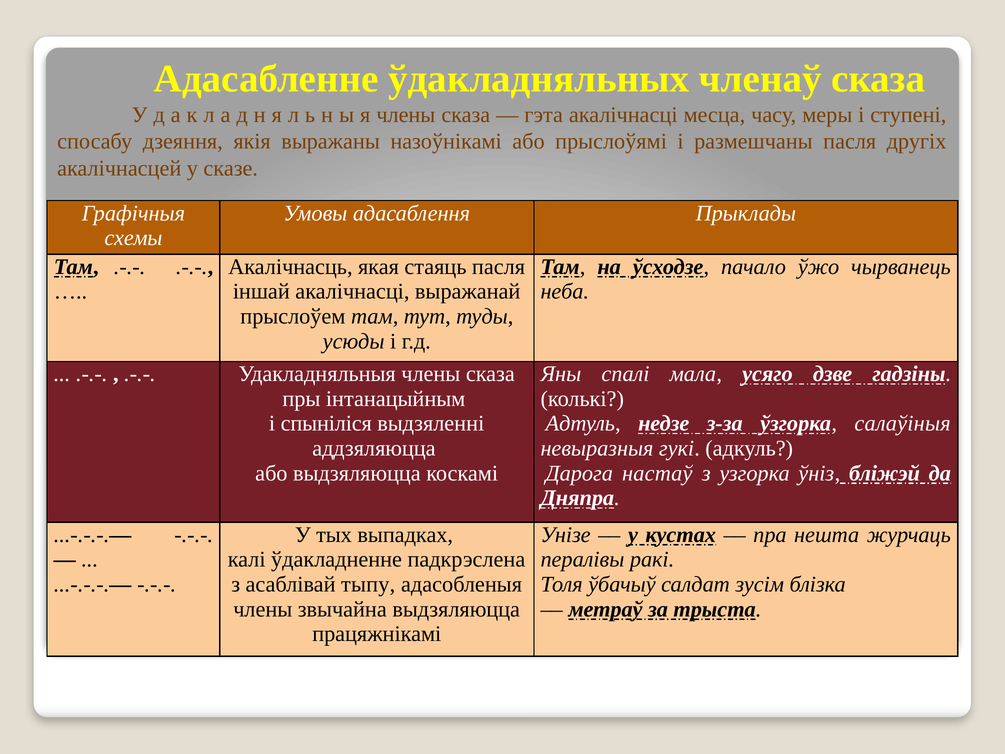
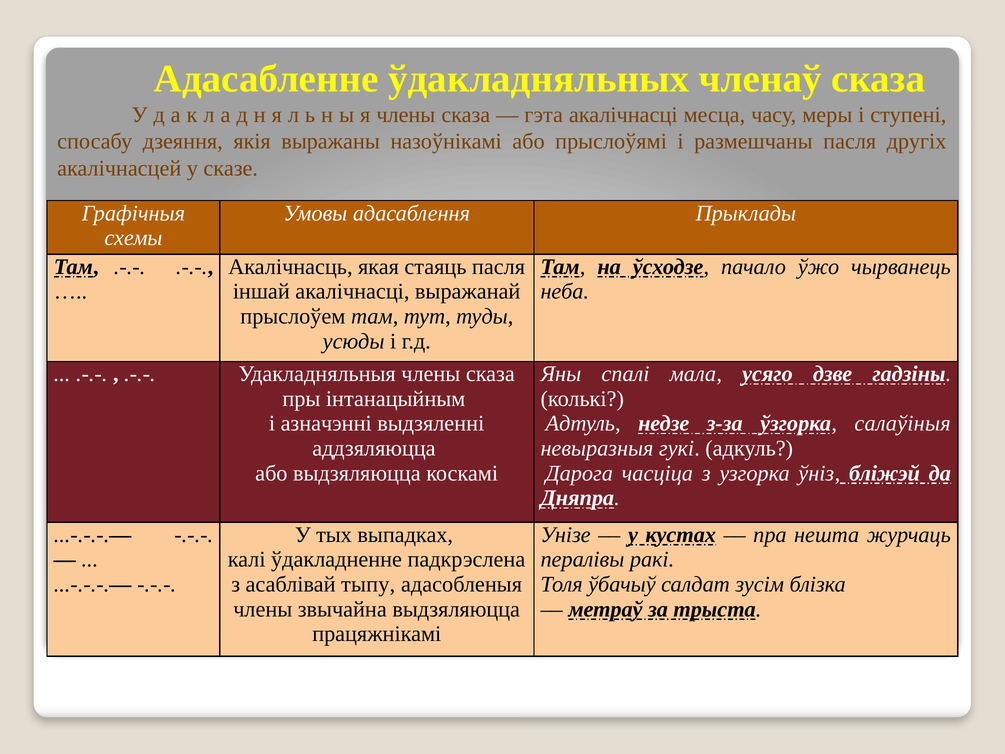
спыніліся: спыніліся -> азначэнні
настаў: настаў -> часціца
